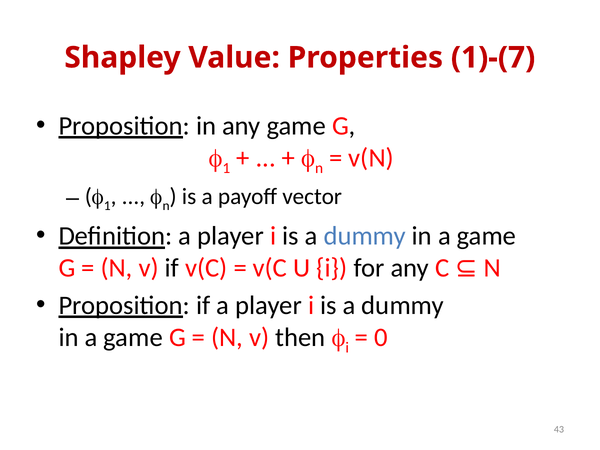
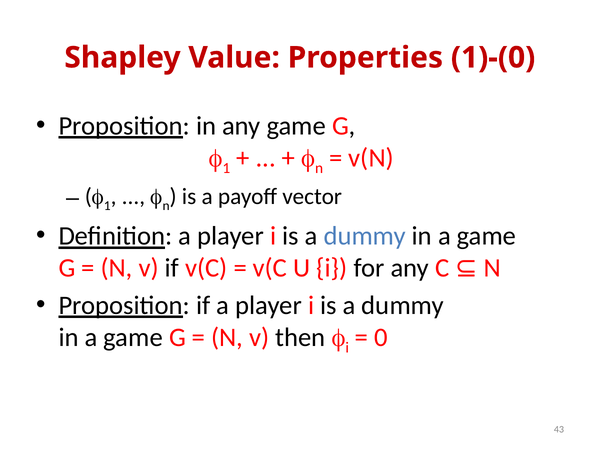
1)-(7: 1)-(7 -> 1)-(0
